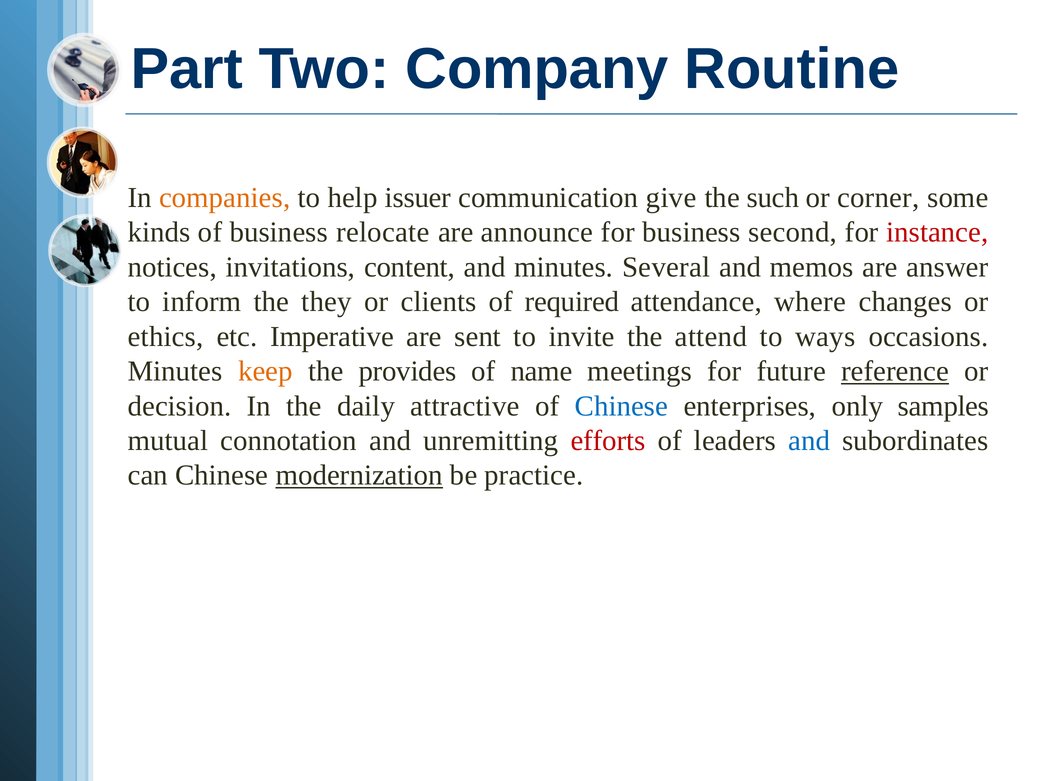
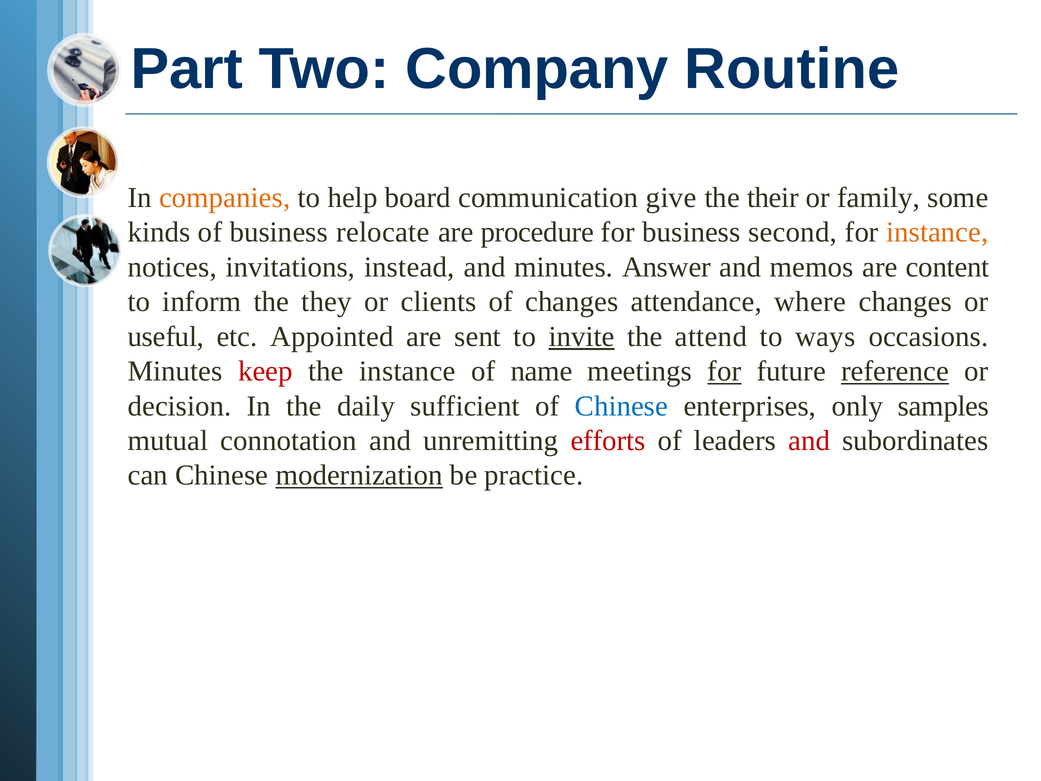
issuer: issuer -> board
such: such -> their
corner: corner -> family
announce: announce -> procedure
instance at (937, 232) colour: red -> orange
content: content -> instead
Several: Several -> Answer
answer: answer -> content
of required: required -> changes
ethics: ethics -> useful
Imperative: Imperative -> Appointed
invite underline: none -> present
keep colour: orange -> red
the provides: provides -> instance
for at (724, 371) underline: none -> present
attractive: attractive -> sufficient
and at (809, 441) colour: blue -> red
